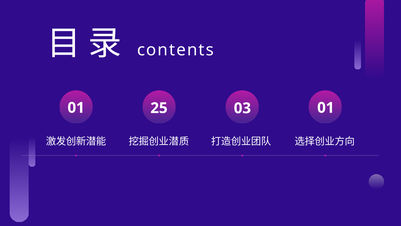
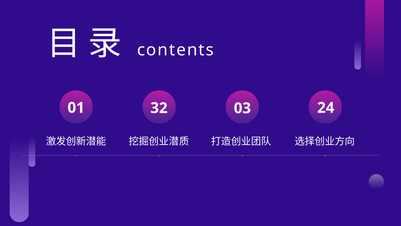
25: 25 -> 32
03 01: 01 -> 24
